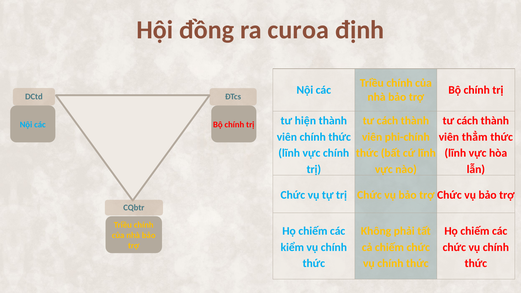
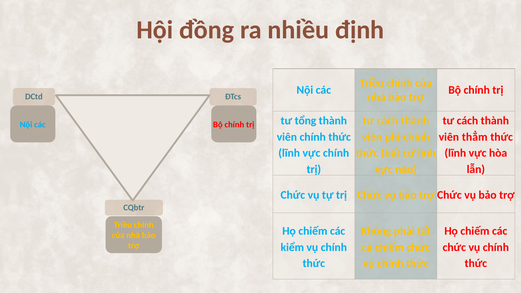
curoa: curoa -> nhiều
hiện: hiện -> tổng
